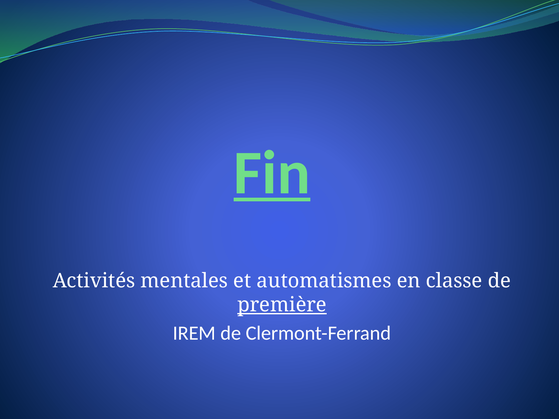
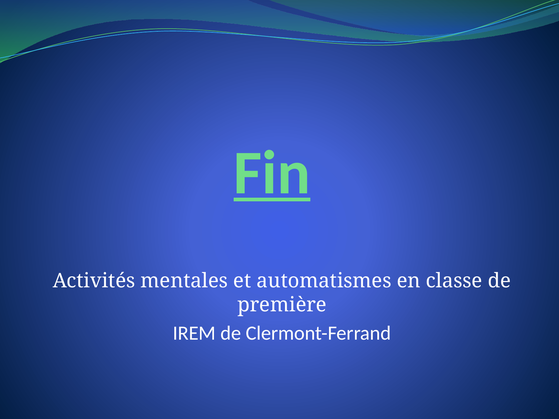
première underline: present -> none
